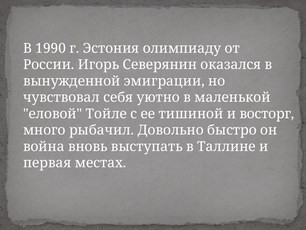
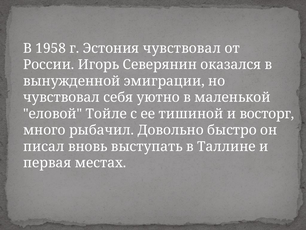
1990: 1990 -> 1958
Эстония олимпиаду: олимпиаду -> чувствовал
война: война -> писал
